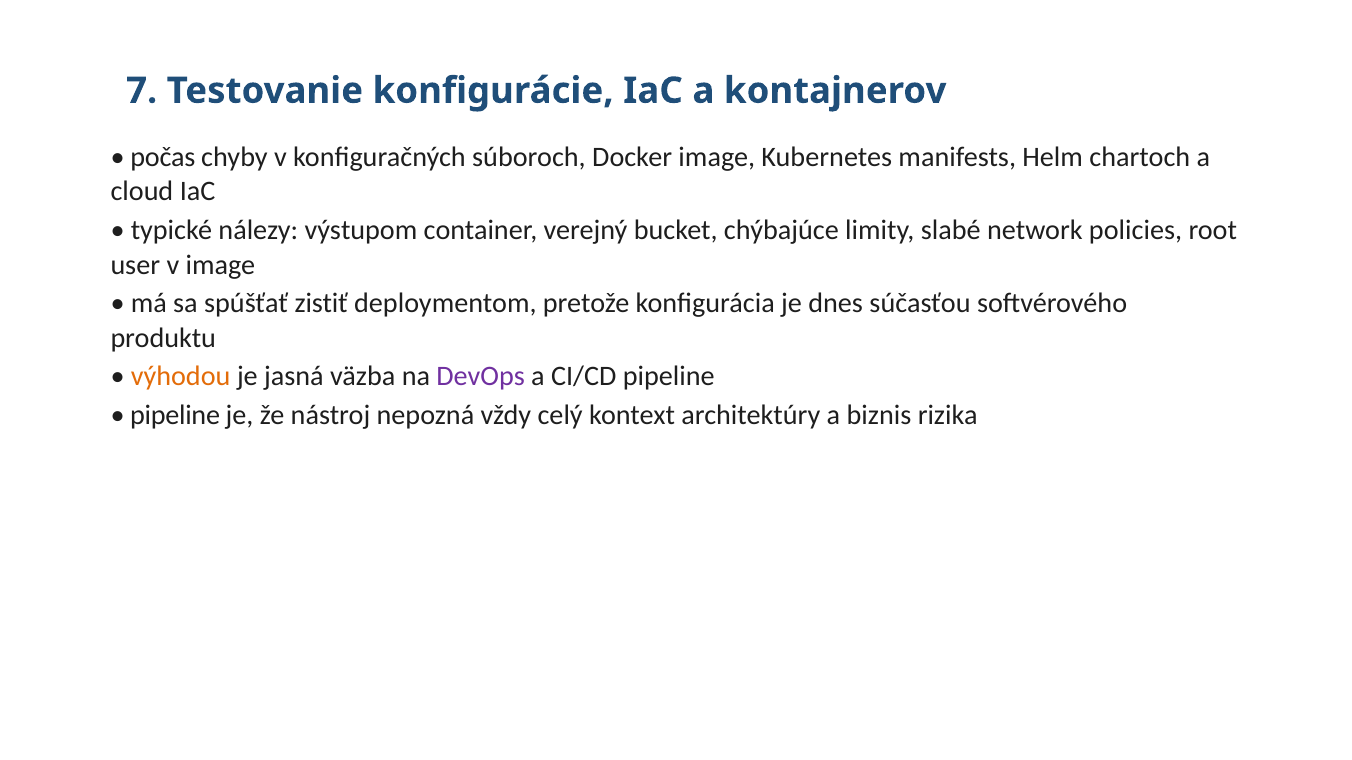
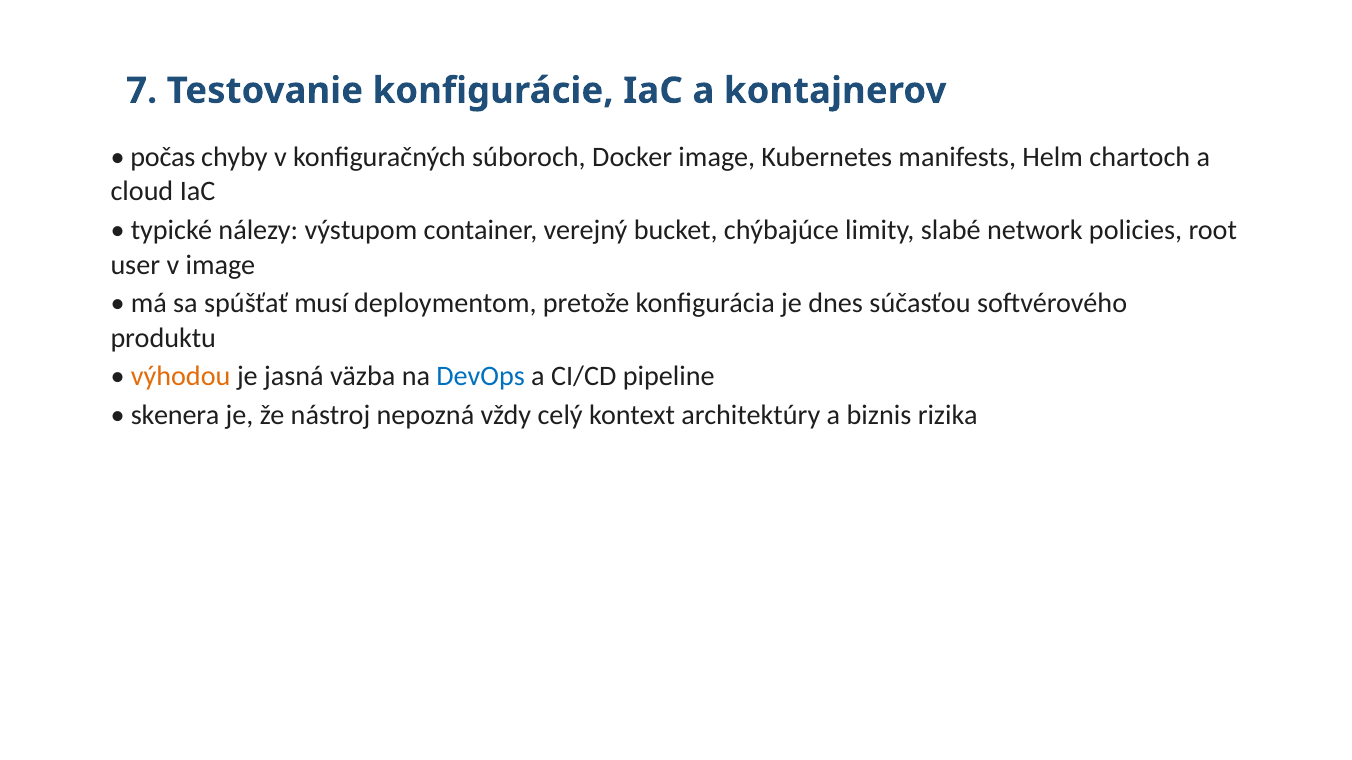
zistiť: zistiť -> musí
DevOps colour: purple -> blue
pipeline at (175, 415): pipeline -> skenera
